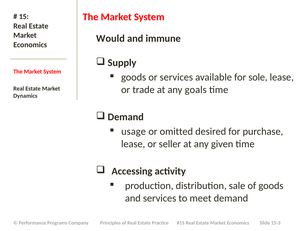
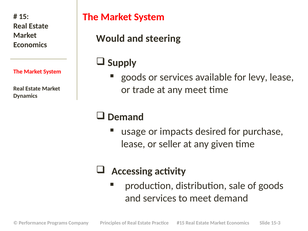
immune: immune -> steering
sole: sole -> levy
any goals: goals -> meet
omitted: omitted -> impacts
